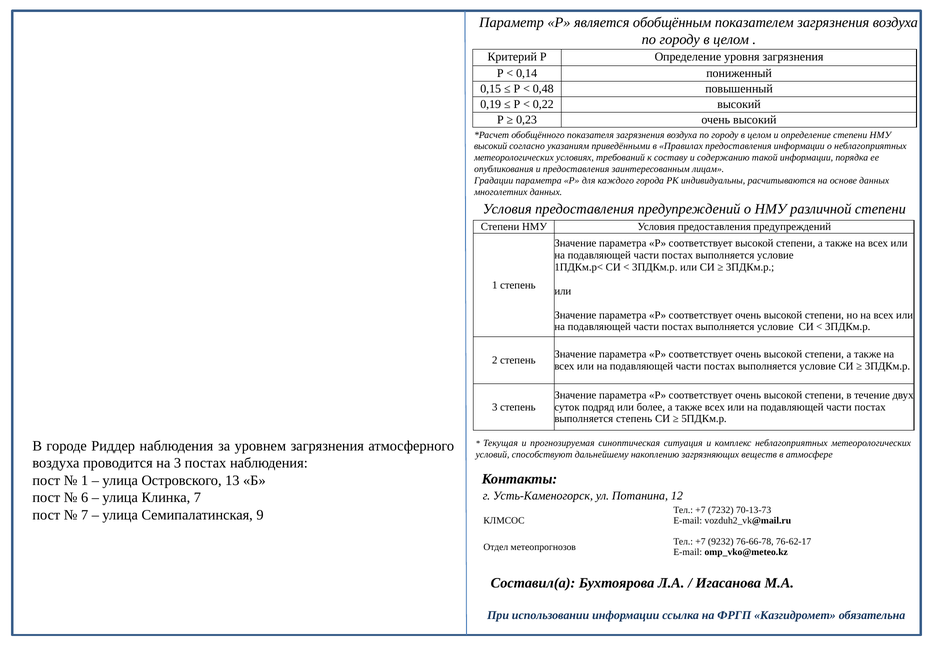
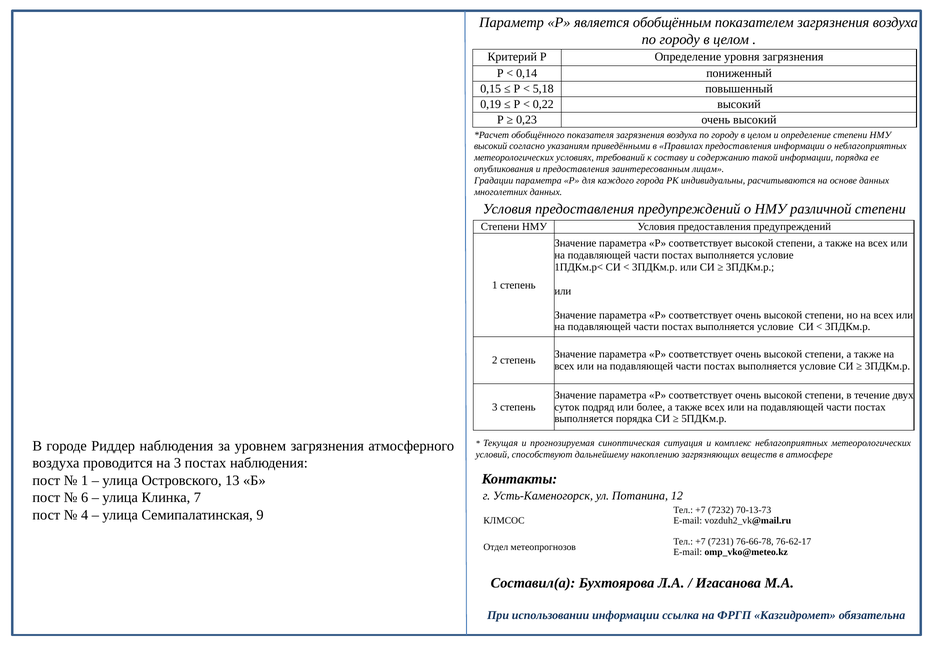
0,48: 0,48 -> 5,18
выполняется степень: степень -> порядка
7 at (85, 515): 7 -> 4
9232: 9232 -> 7231
